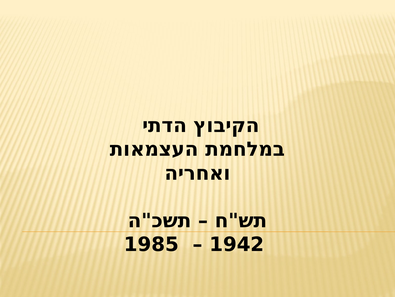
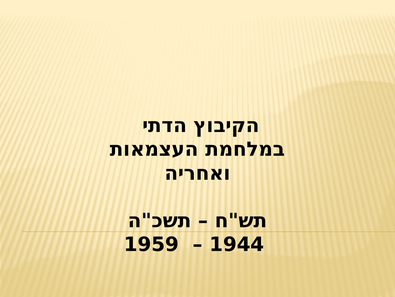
1985: 1985 -> 1959
1942: 1942 -> 1944
